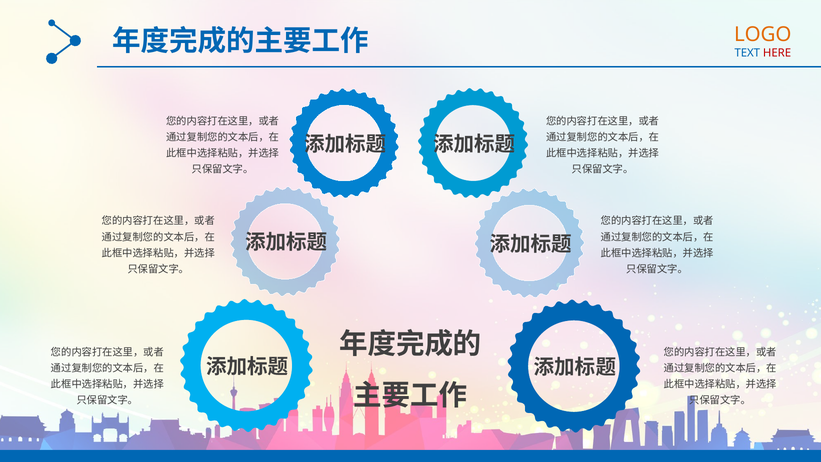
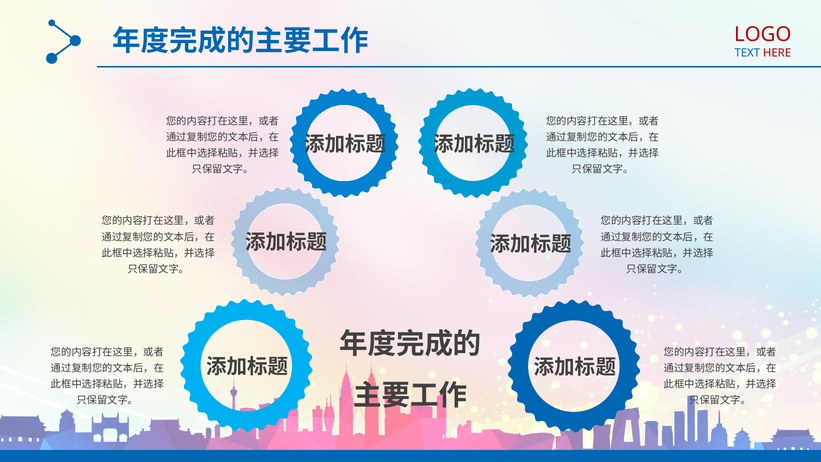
LOGO colour: orange -> red
